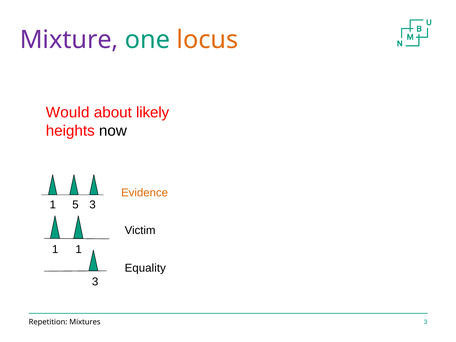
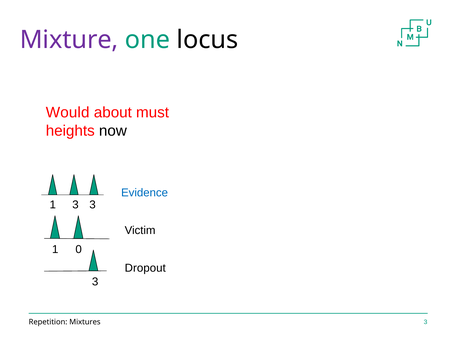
locus colour: orange -> black
likely: likely -> must
Evidence colour: orange -> blue
1 5: 5 -> 3
1 1: 1 -> 0
Equality: Equality -> Dropout
